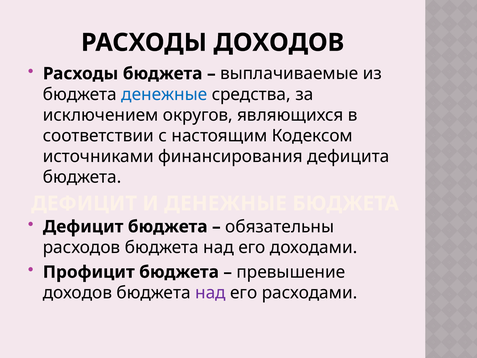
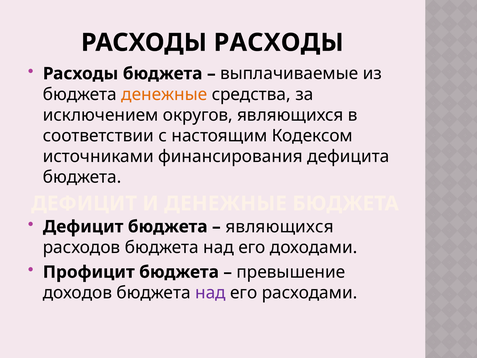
РАСХОДЫ ДОХОДОВ: ДОХОДОВ -> РАСХОДЫ
денежные at (164, 94) colour: blue -> orange
обязательны at (280, 227): обязательны -> являющихся
